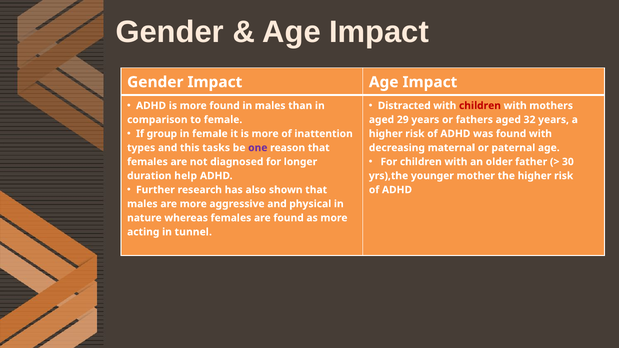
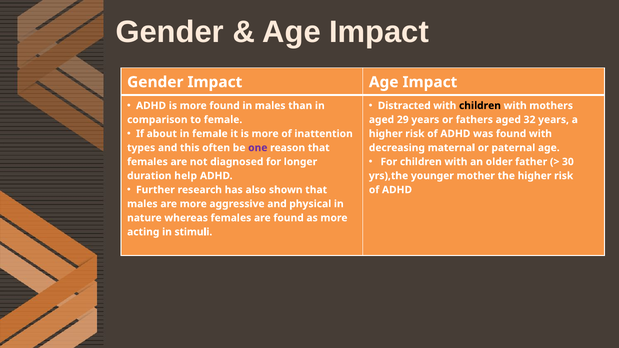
children at (480, 106) colour: red -> black
group: group -> about
tasks: tasks -> often
tunnel: tunnel -> stimuli
